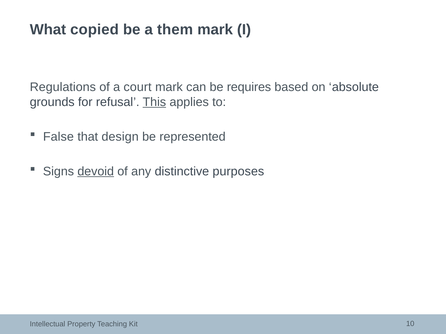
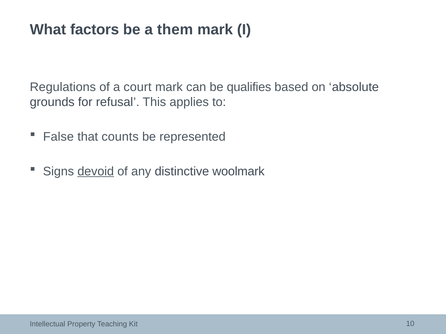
copied: copied -> factors
requires: requires -> qualifies
This underline: present -> none
design: design -> counts
purposes: purposes -> woolmark
